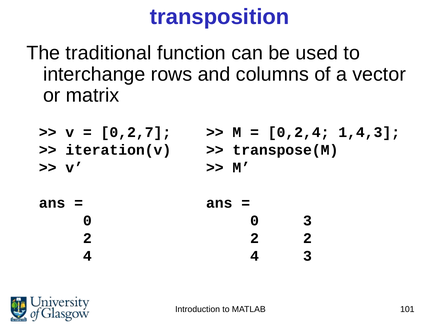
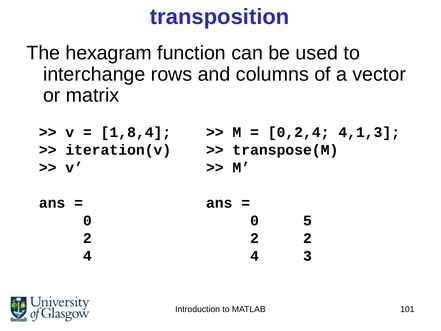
traditional: traditional -> hexagram
0,2,7: 0,2,7 -> 1,8,4
1,4,3: 1,4,3 -> 4,1,3
0 3: 3 -> 5
